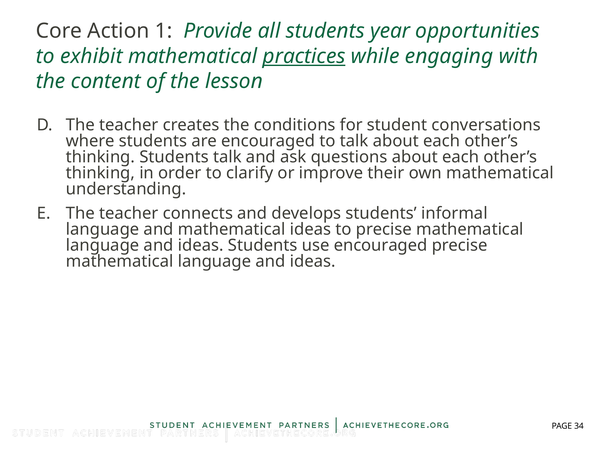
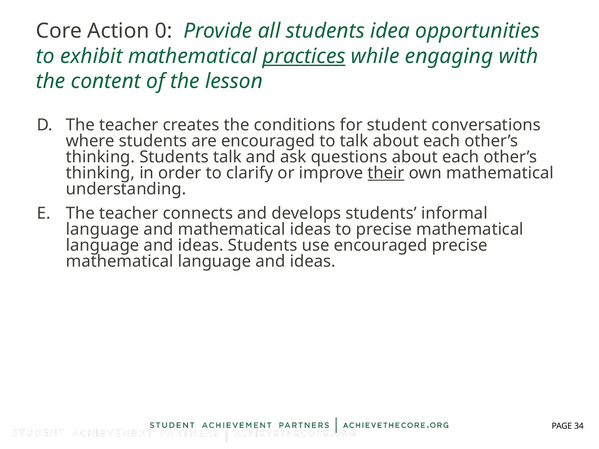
1: 1 -> 0
year: year -> idea
their underline: none -> present
